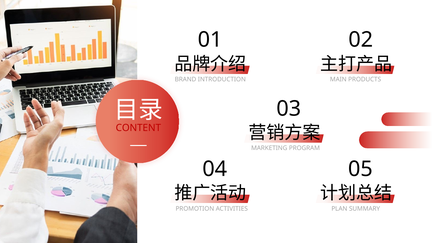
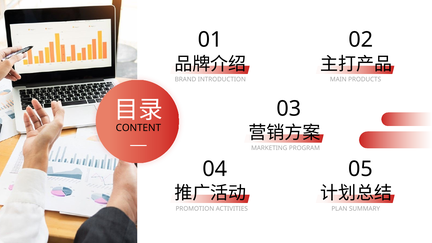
CONTENT colour: red -> black
